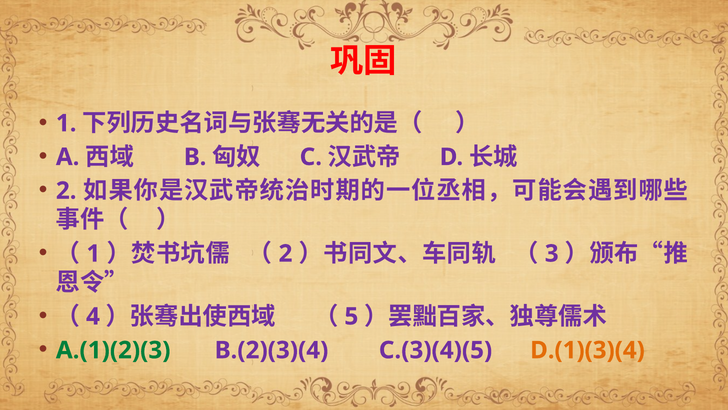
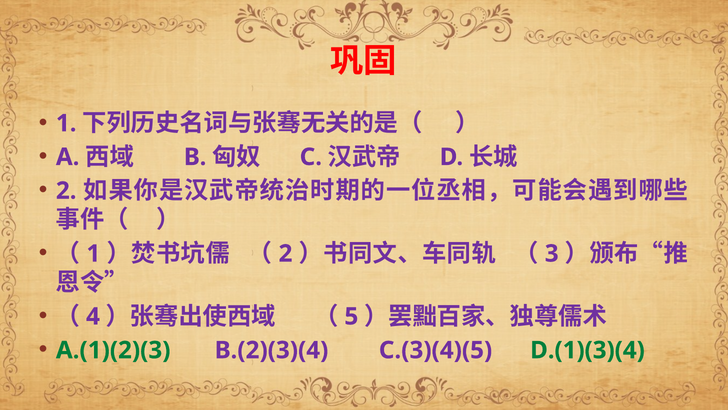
D.(1)(3)(4 colour: orange -> green
